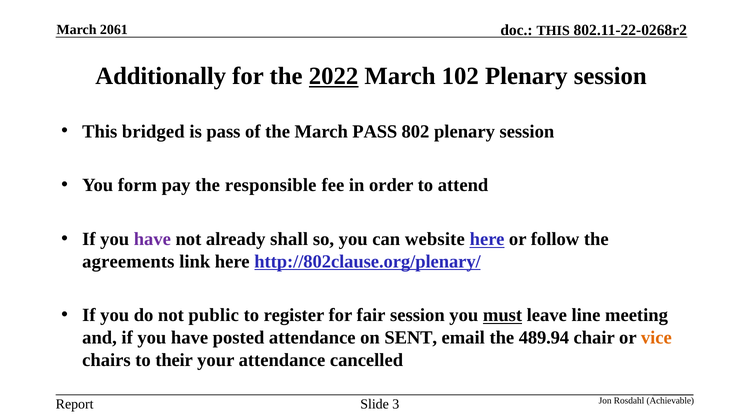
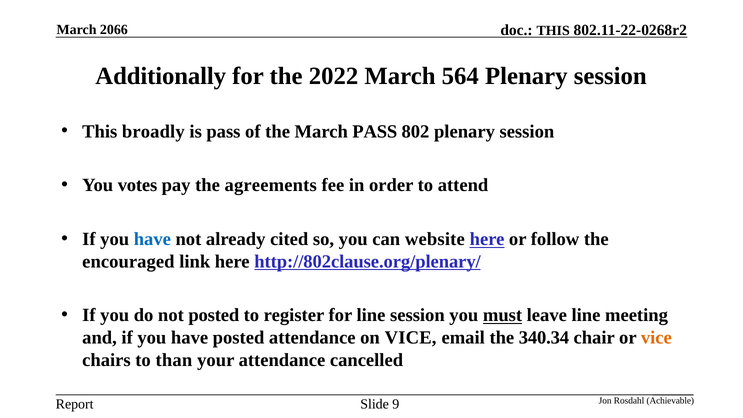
2061: 2061 -> 2066
2022 underline: present -> none
102: 102 -> 564
bridged: bridged -> broadly
form: form -> votes
responsible: responsible -> agreements
have at (152, 239) colour: purple -> blue
shall: shall -> cited
agreements: agreements -> encouraged
not public: public -> posted
for fair: fair -> line
on SENT: SENT -> VICE
489.94: 489.94 -> 340.34
their: their -> than
3: 3 -> 9
